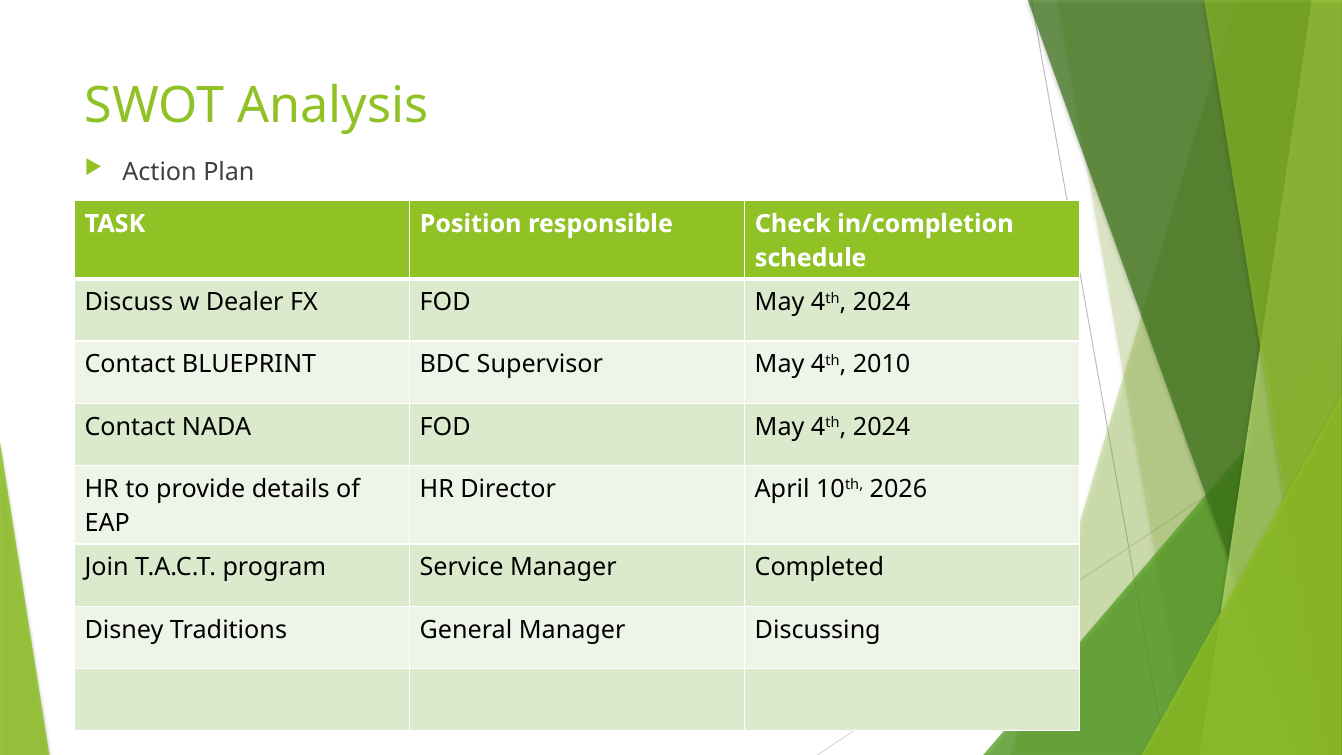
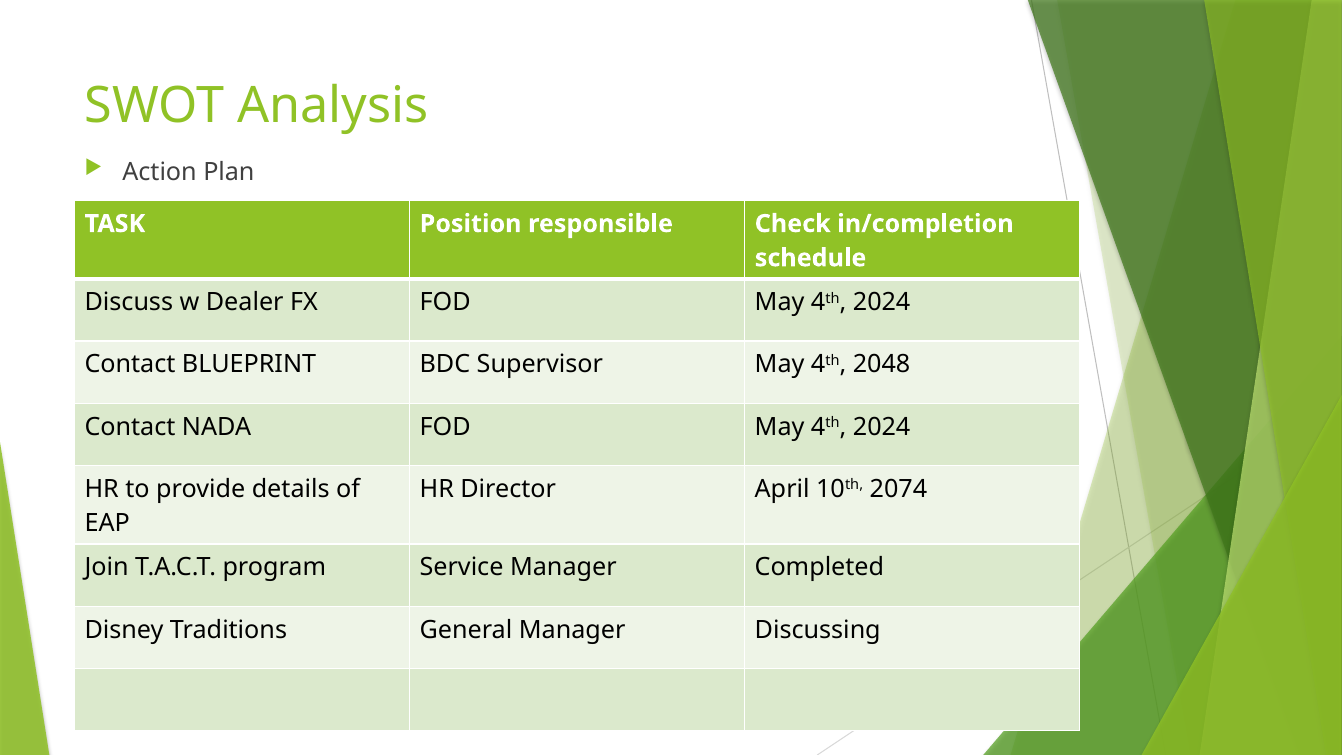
2010: 2010 -> 2048
2026: 2026 -> 2074
